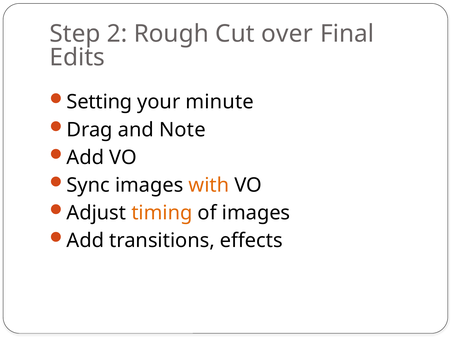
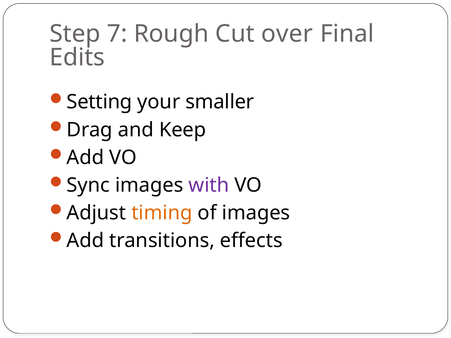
2: 2 -> 7
minute: minute -> smaller
Note: Note -> Keep
with colour: orange -> purple
